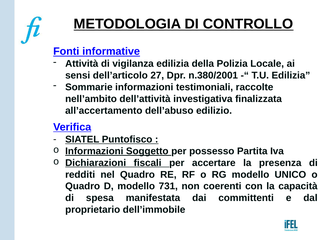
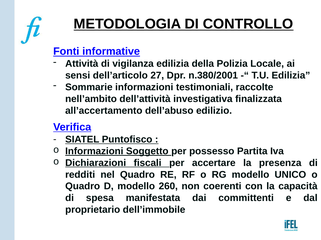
731: 731 -> 260
